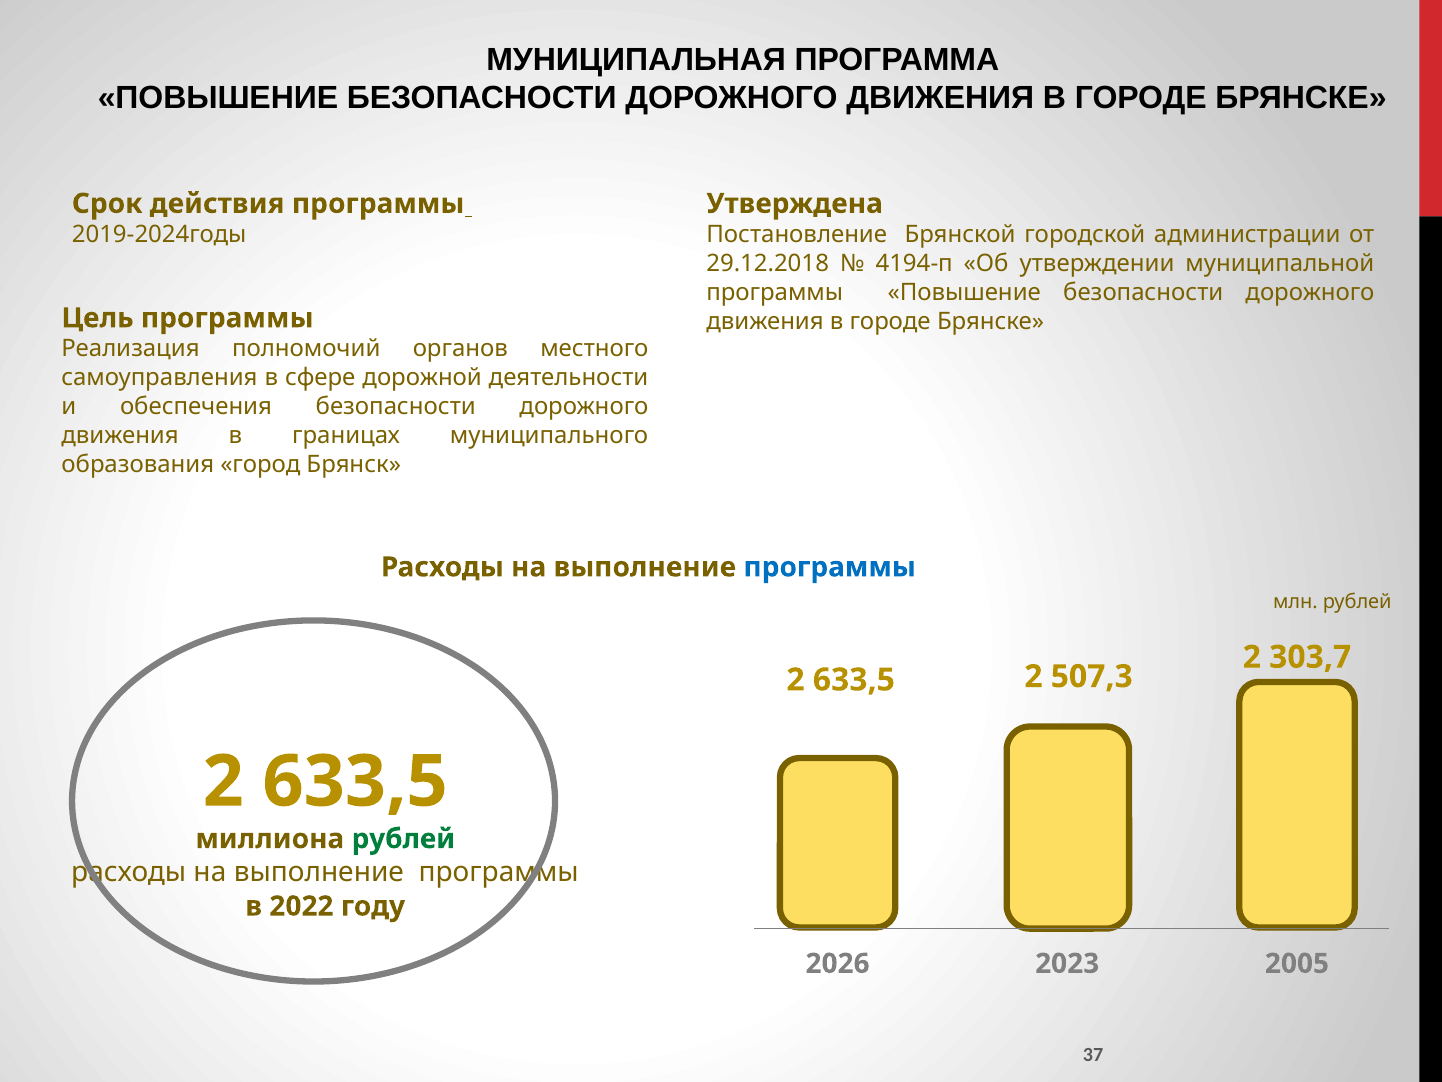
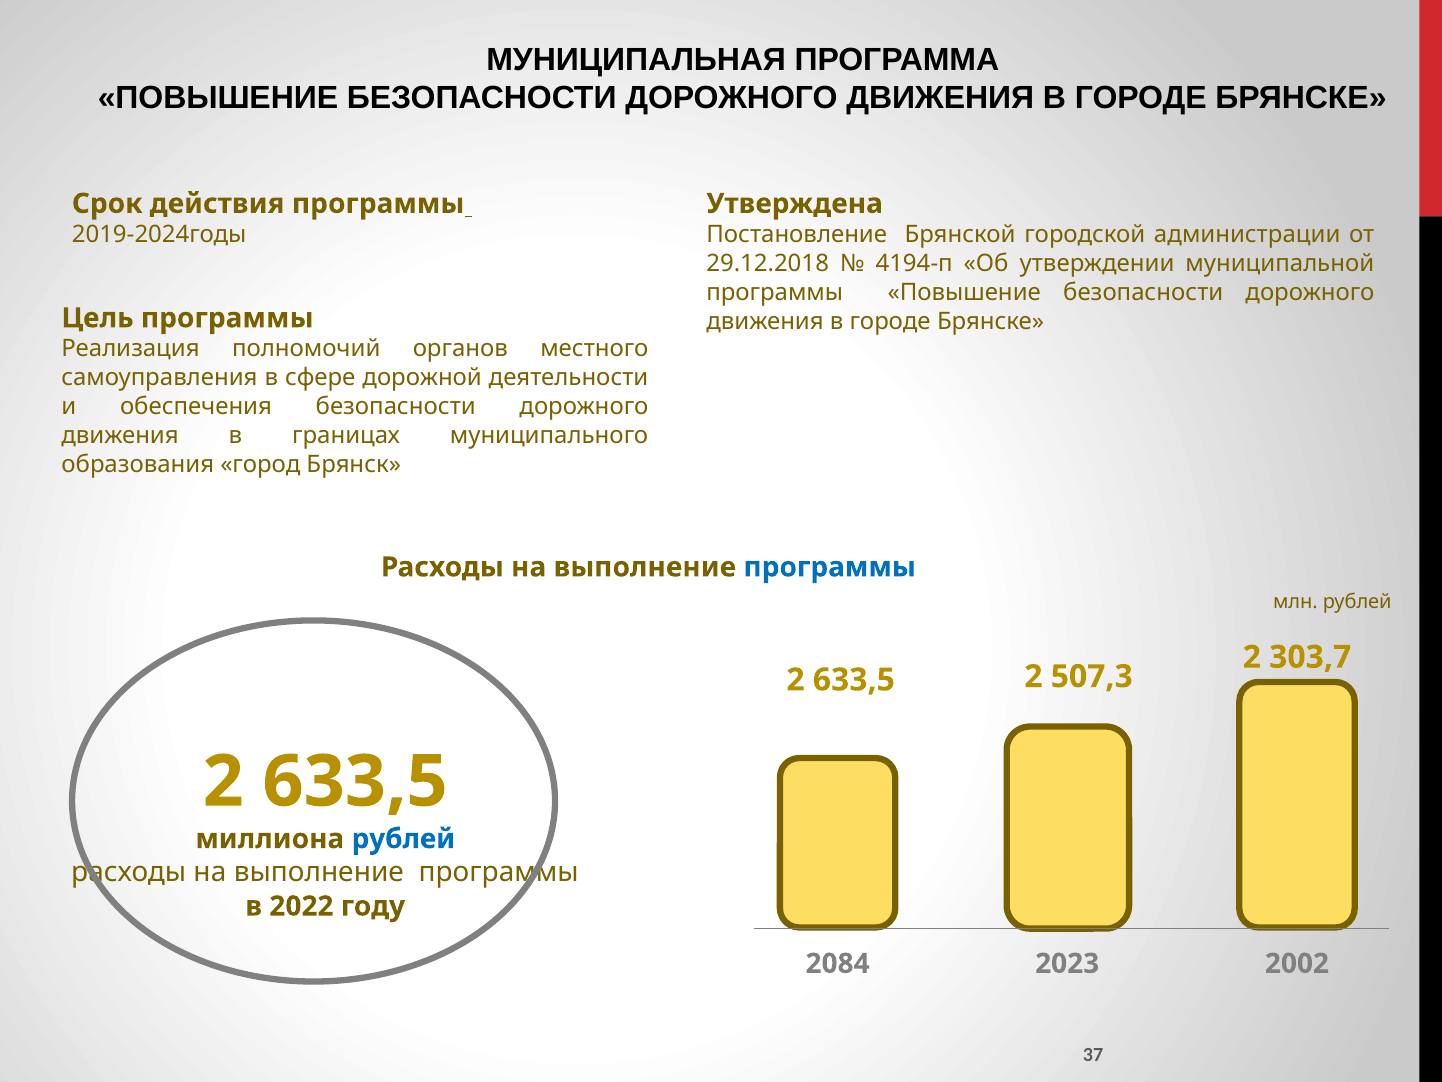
рублей at (403, 839) colour: green -> blue
2026: 2026 -> 2084
2005: 2005 -> 2002
